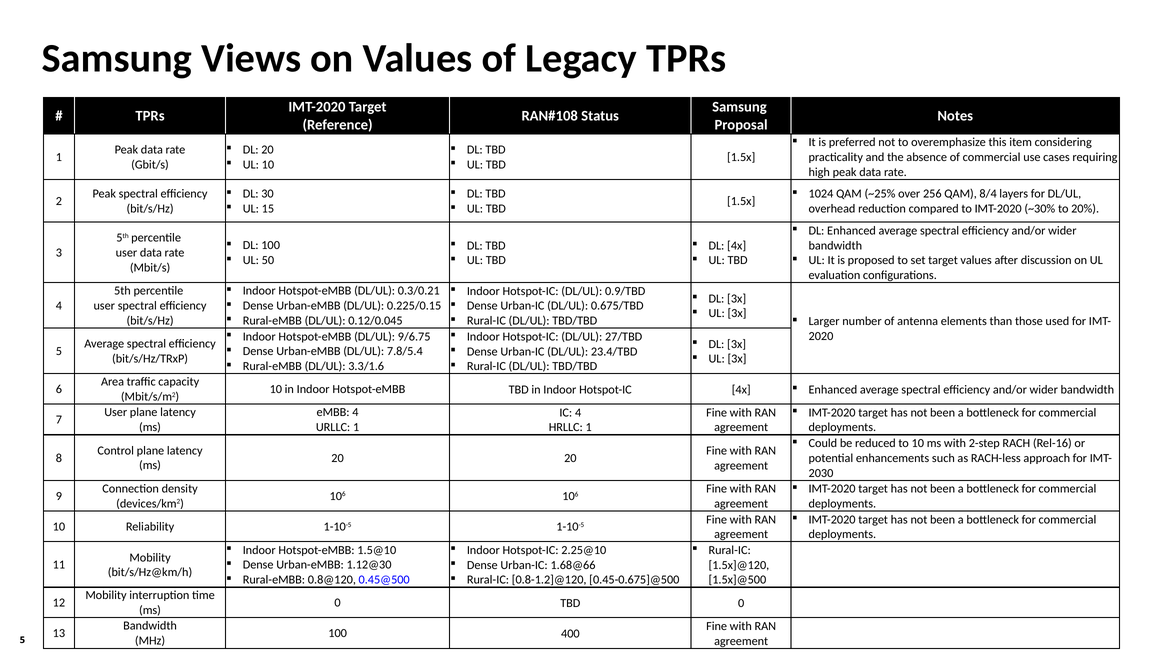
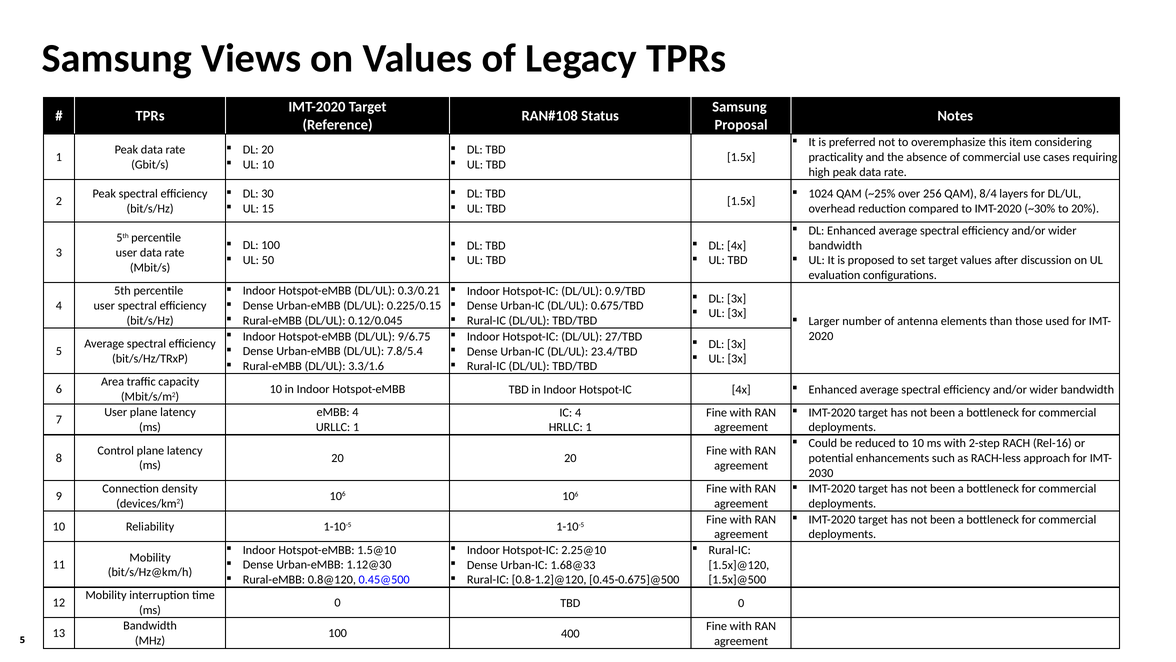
1.68@66: 1.68@66 -> 1.68@33
